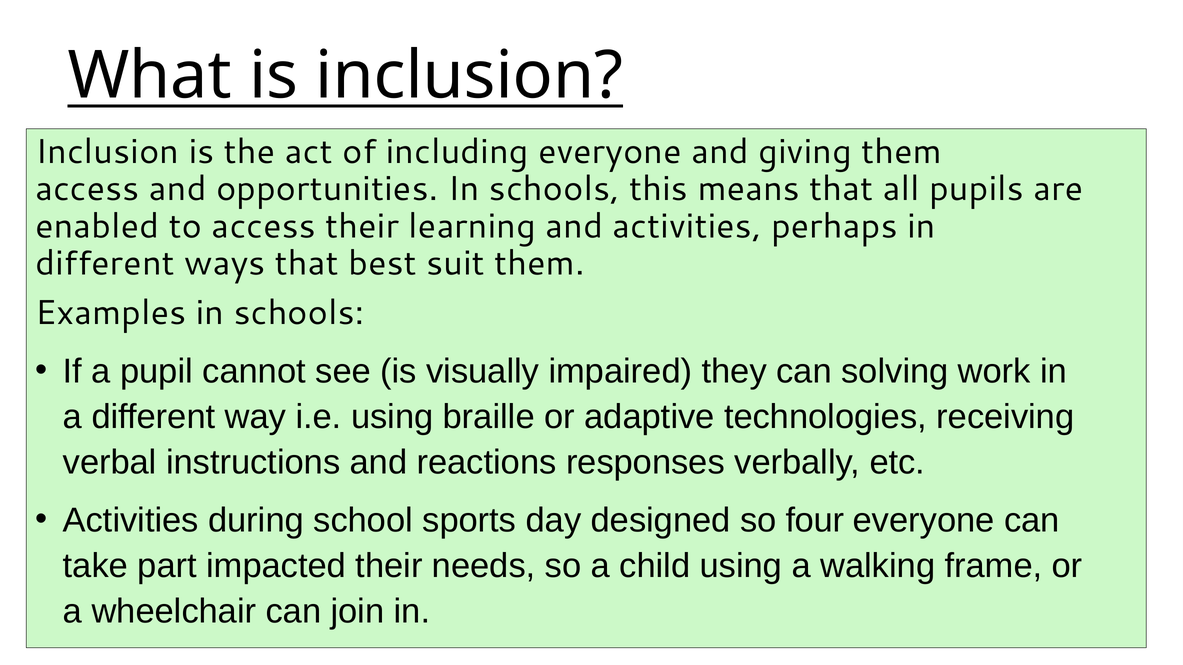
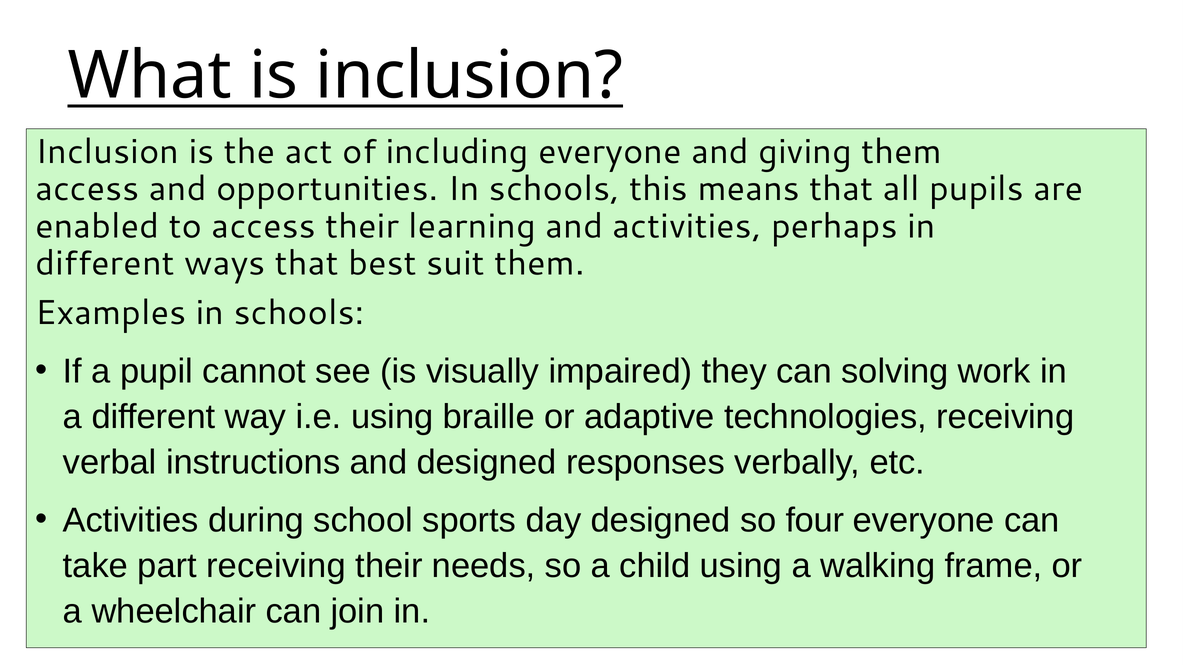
and reactions: reactions -> designed
part impacted: impacted -> receiving
